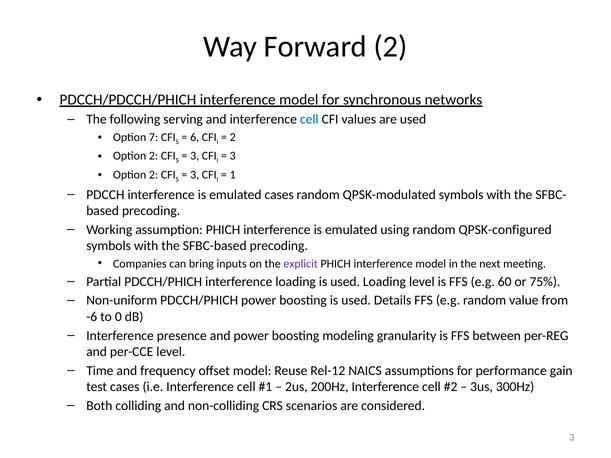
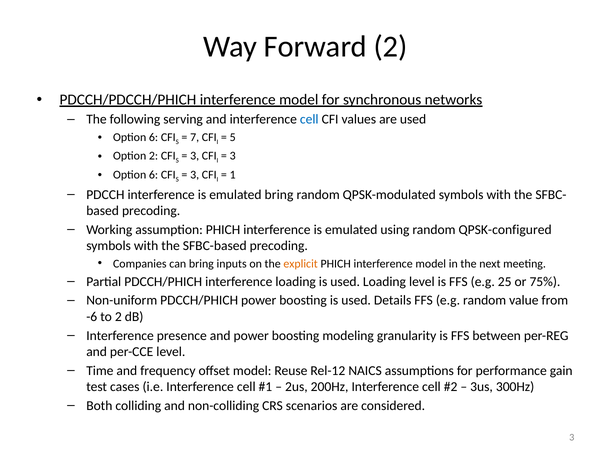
7 at (154, 137): 7 -> 6
6: 6 -> 7
2 at (233, 137): 2 -> 5
2 at (154, 175): 2 -> 6
emulated cases: cases -> bring
explicit colour: purple -> orange
60: 60 -> 25
to 0: 0 -> 2
